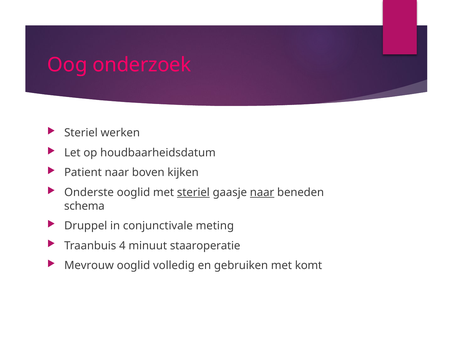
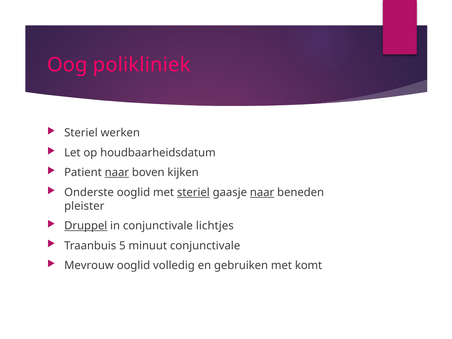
onderzoek: onderzoek -> polikliniek
naar at (117, 173) underline: none -> present
schema: schema -> pleister
Druppel underline: none -> present
meting: meting -> lichtjes
4: 4 -> 5
minuut staaroperatie: staaroperatie -> conjunctivale
